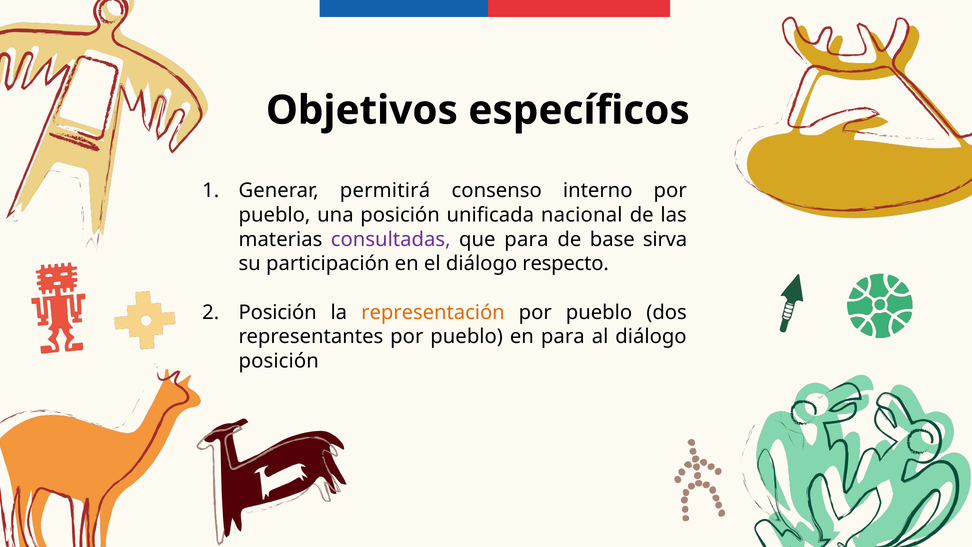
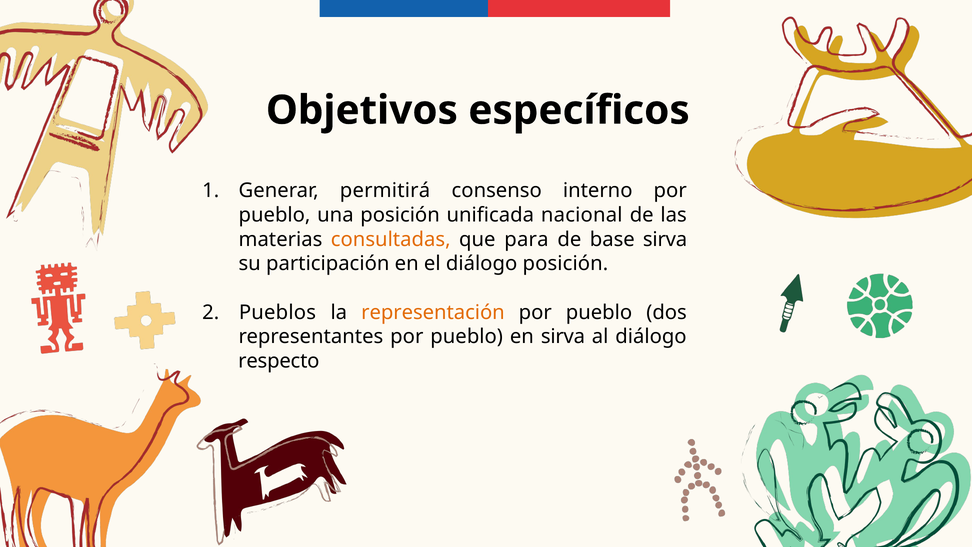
consultadas colour: purple -> orange
diálogo respecto: respecto -> posición
Posición at (278, 312): Posición -> Pueblos
en para: para -> sirva
posición at (279, 361): posición -> respecto
